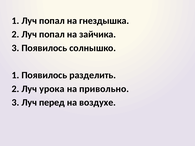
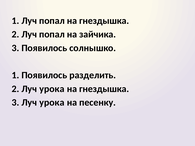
привольно at (104, 89): привольно -> гнездышка
3 Луч перед: перед -> урока
воздухе: воздухе -> песенку
